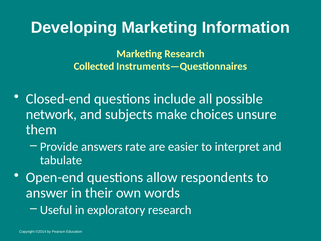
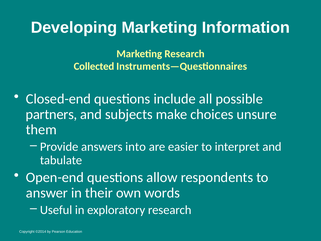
network: network -> partners
rate: rate -> into
